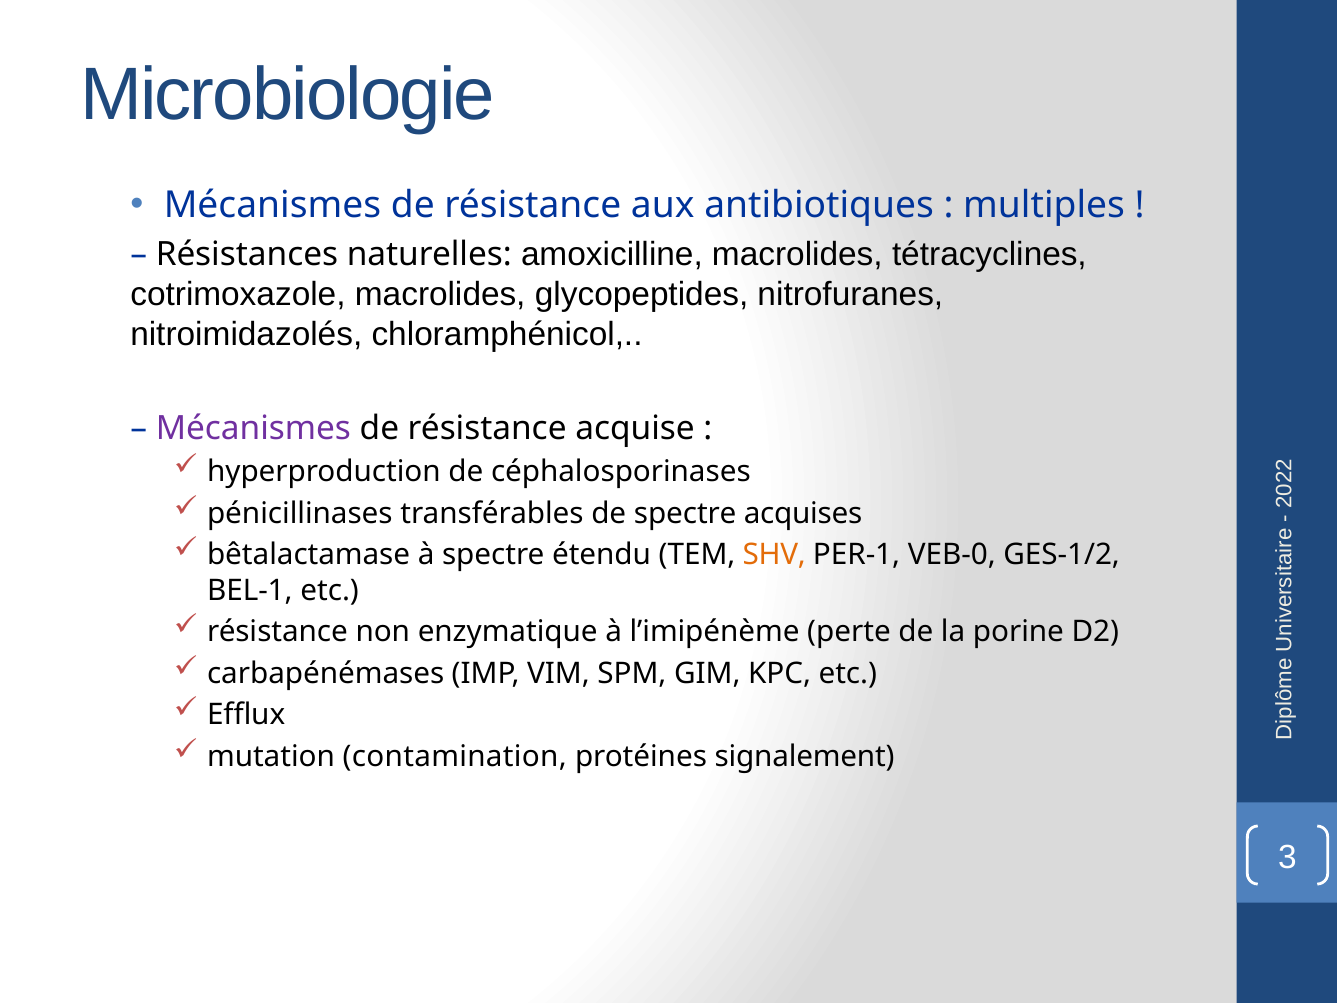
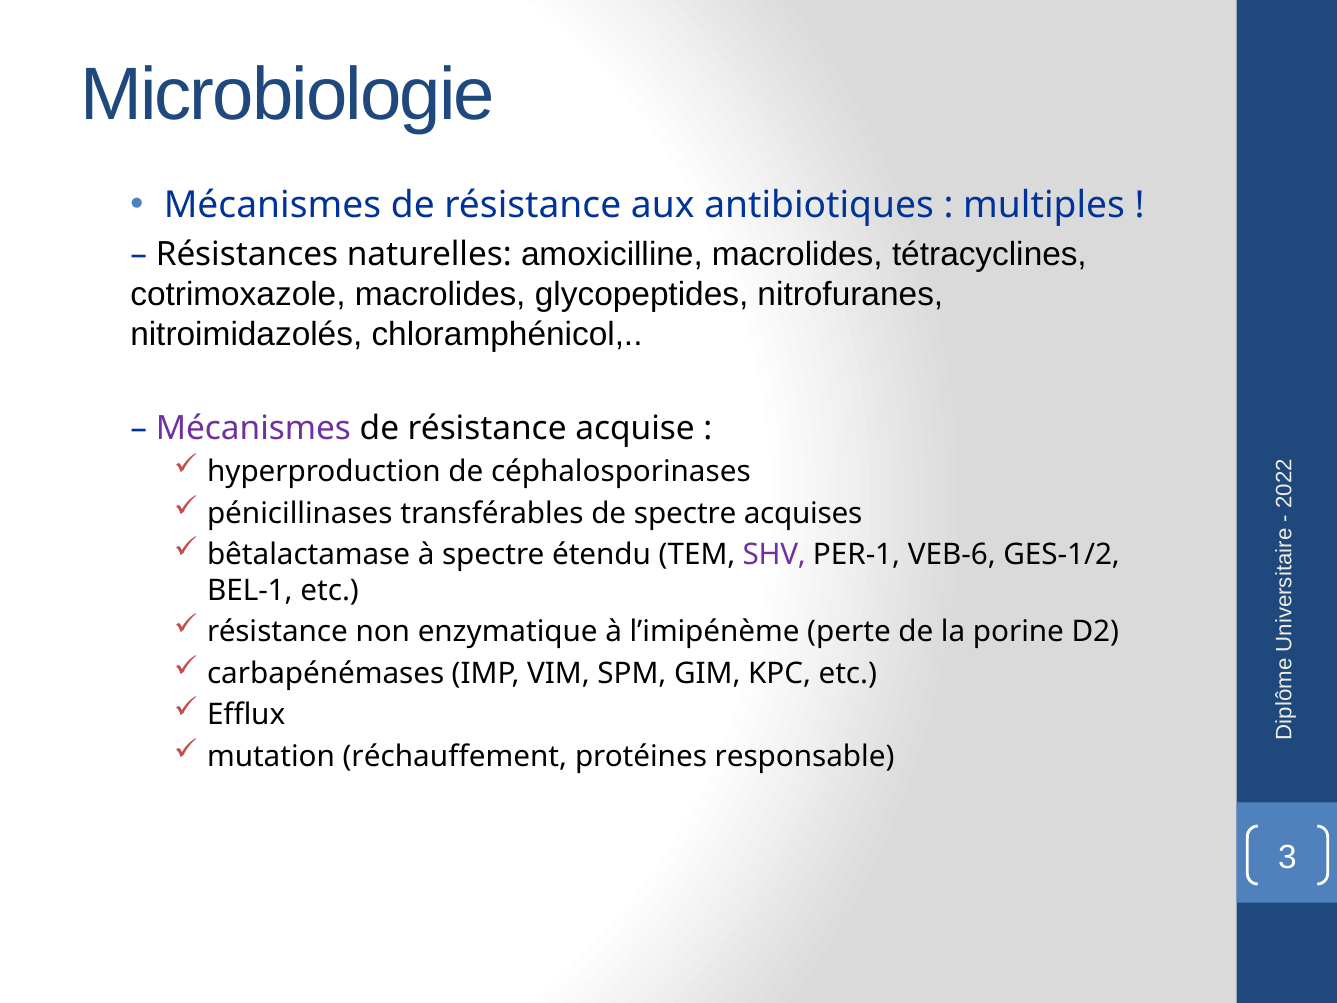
SHV colour: orange -> purple
VEB-0: VEB-0 -> VEB-6
contamination: contamination -> réchauffement
signalement: signalement -> responsable
